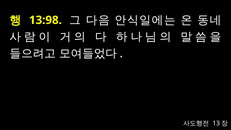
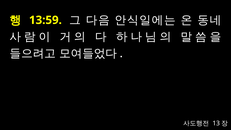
13:98: 13:98 -> 13:59
